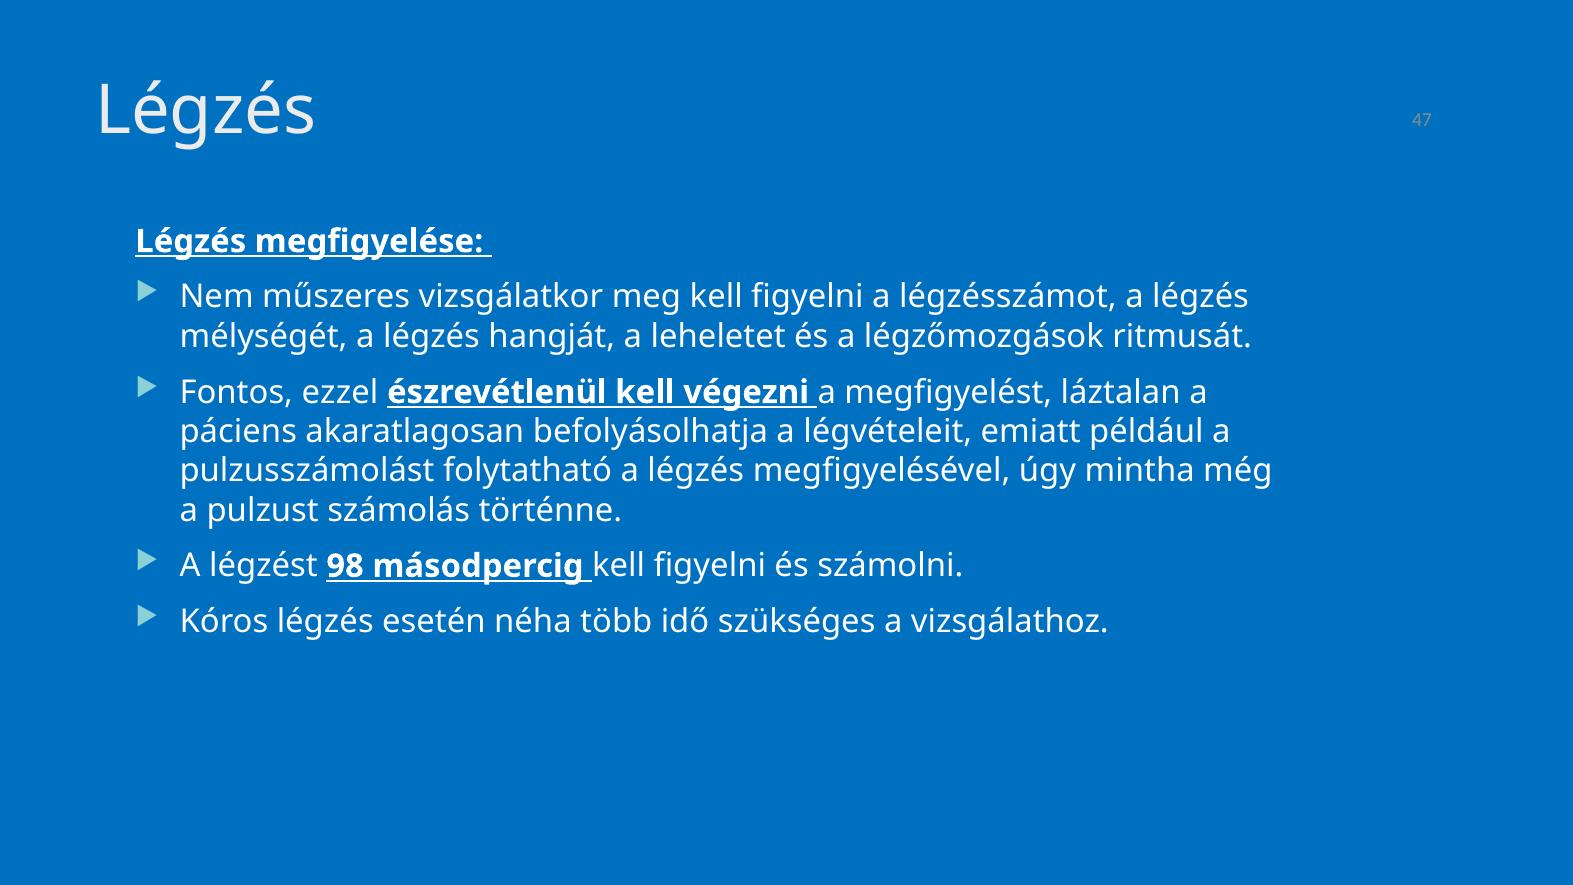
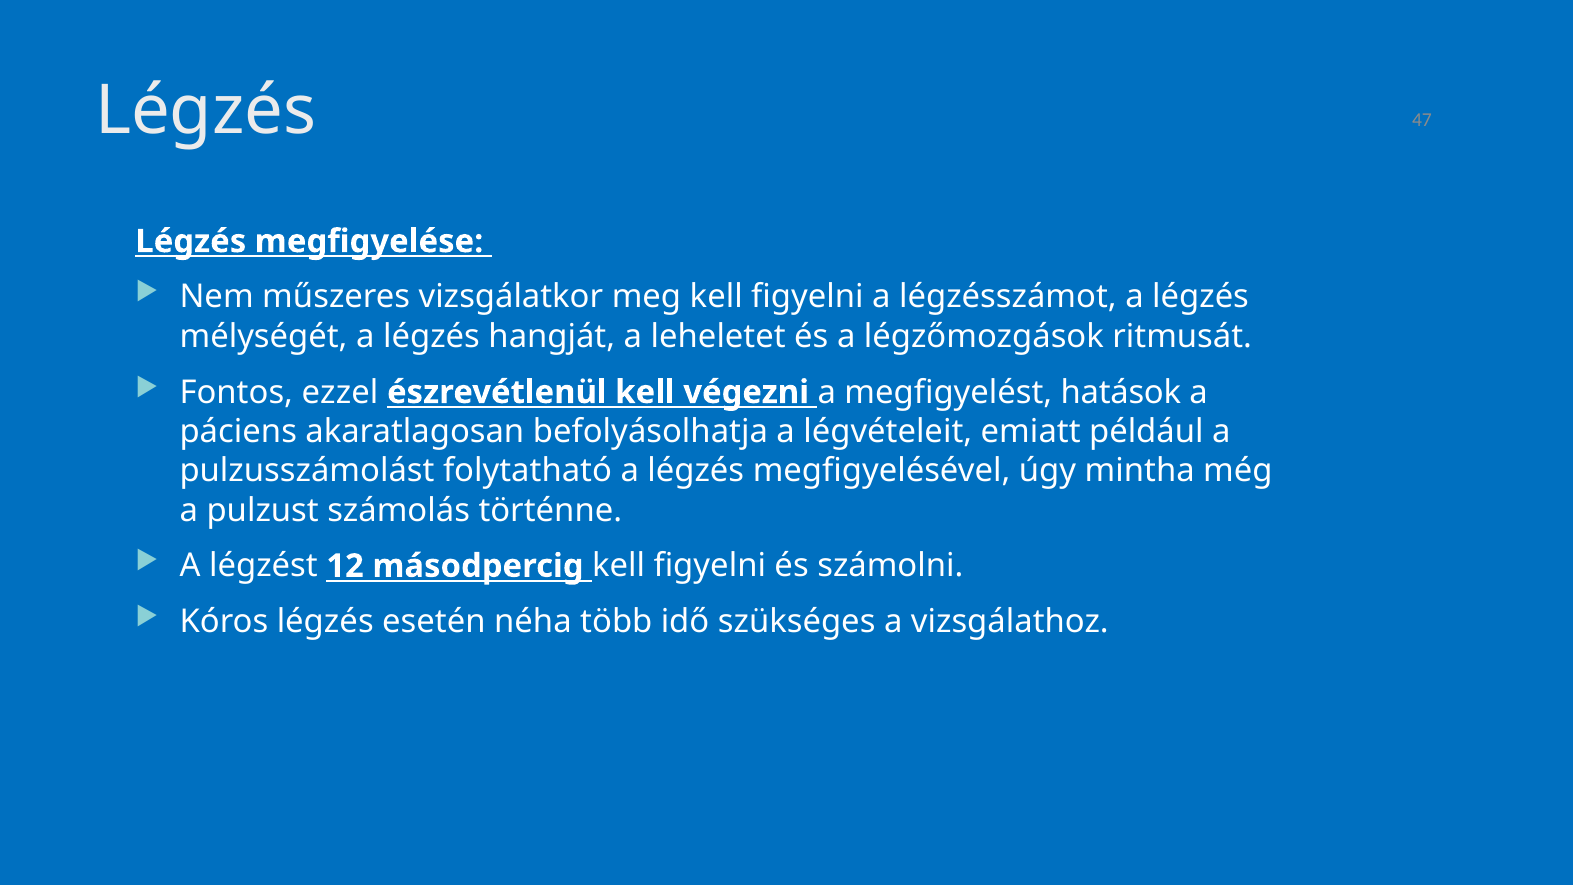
láztalan: láztalan -> hatások
98: 98 -> 12
